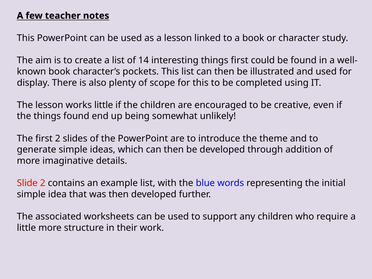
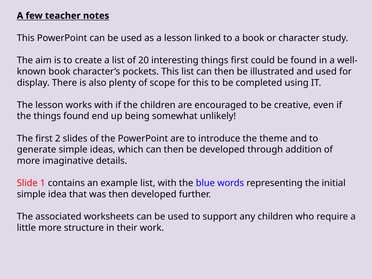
14: 14 -> 20
works little: little -> with
Slide 2: 2 -> 1
